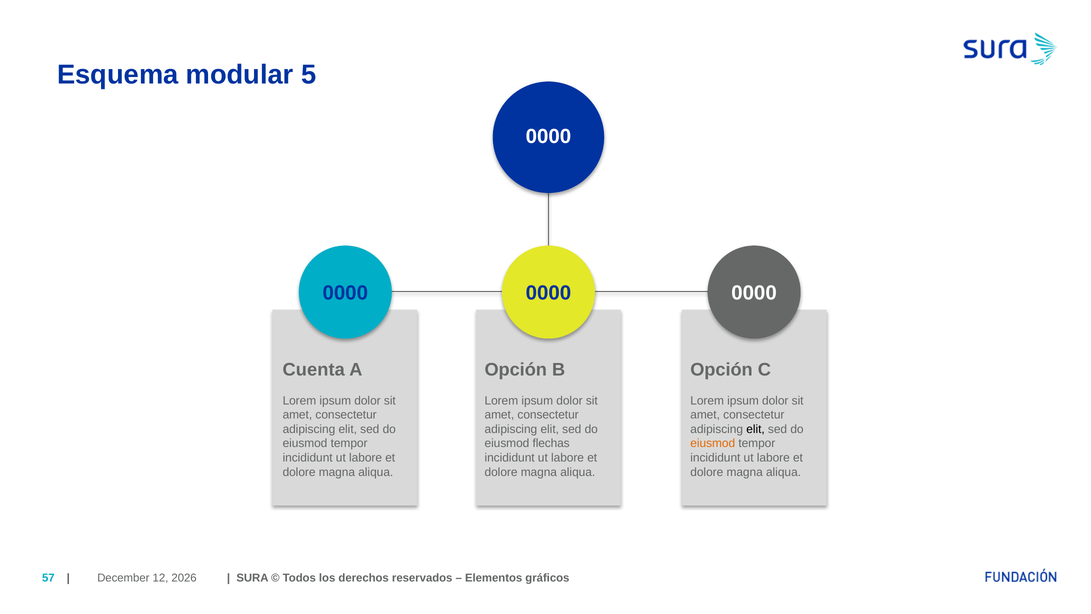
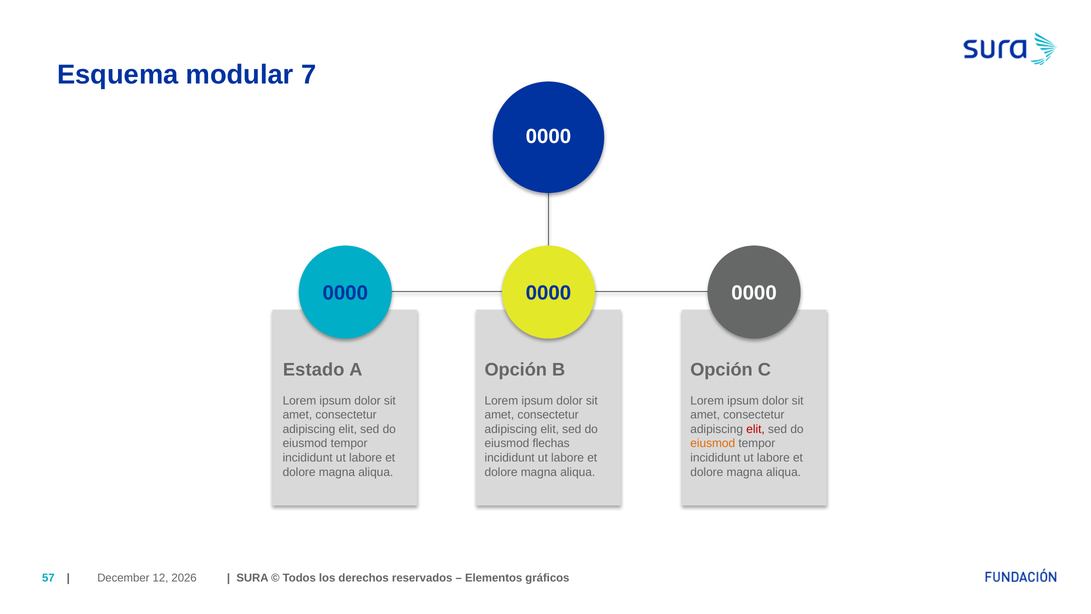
5: 5 -> 7
Cuenta: Cuenta -> Estado
elit at (756, 429) colour: black -> red
